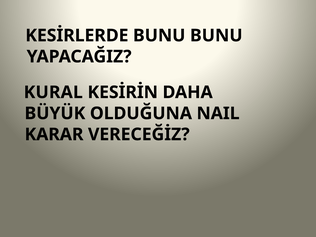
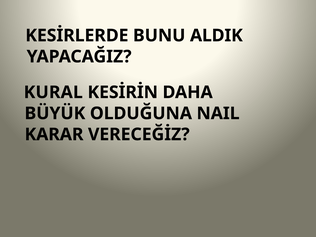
BUNU BUNU: BUNU -> ALDIK
